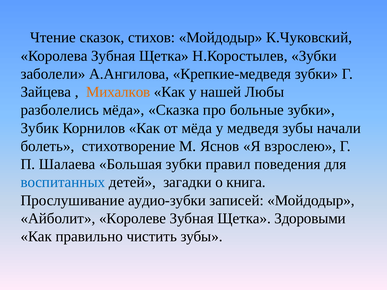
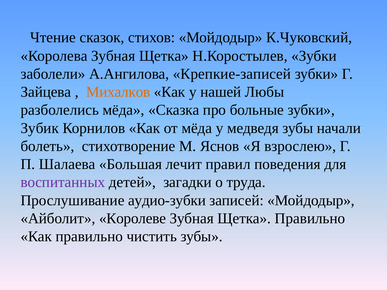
Крепкие-медведя: Крепкие-медведя -> Крепкие-записей
Большая зубки: зубки -> лечит
воспитанных colour: blue -> purple
книга: книга -> труда
Щетка Здоровыми: Здоровыми -> Правильно
